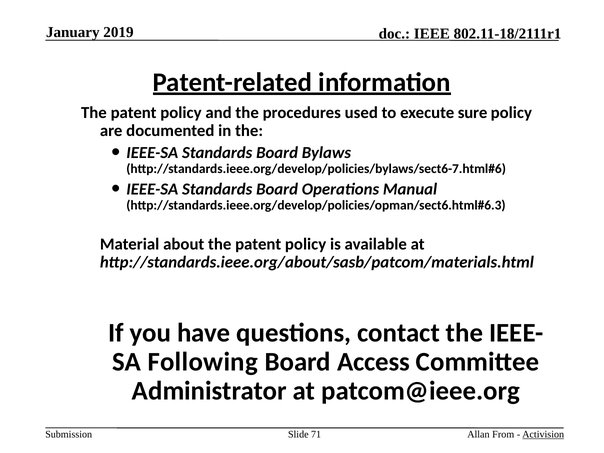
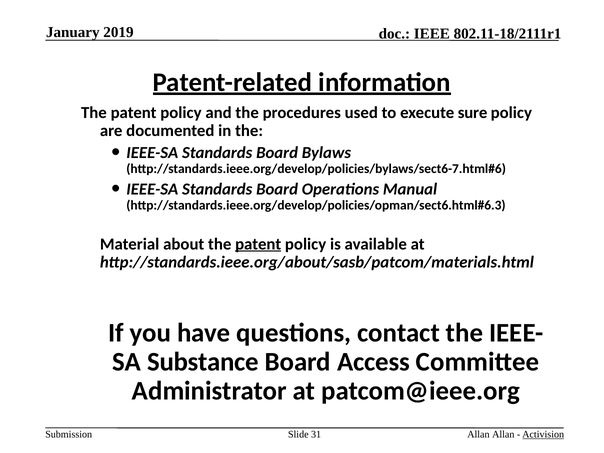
patent at (258, 244) underline: none -> present
Following: Following -> Substance
71: 71 -> 31
Allan From: From -> Allan
